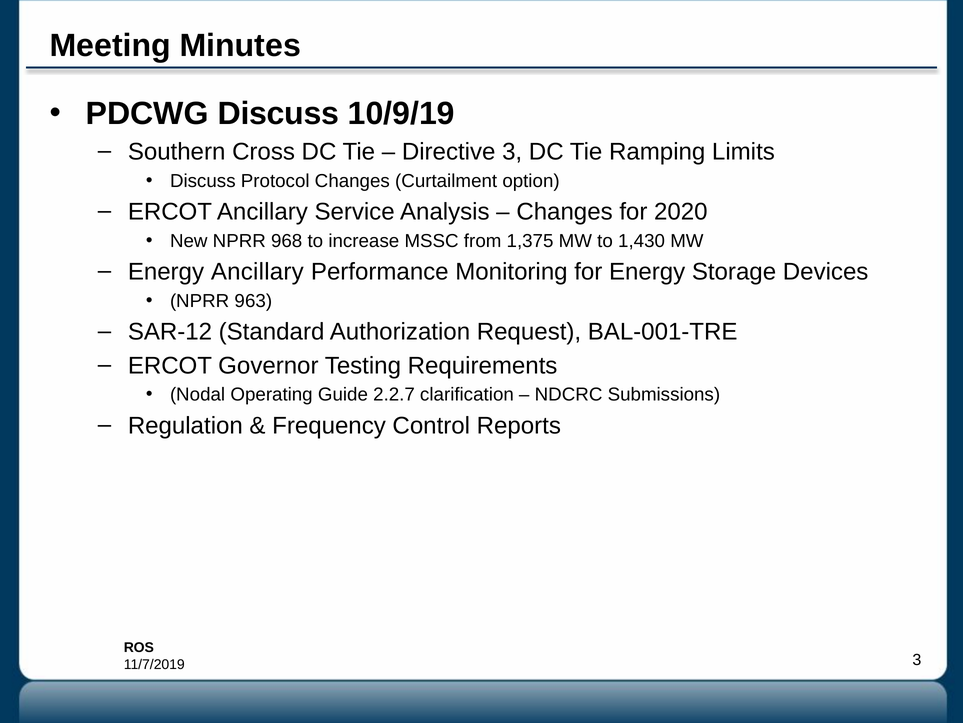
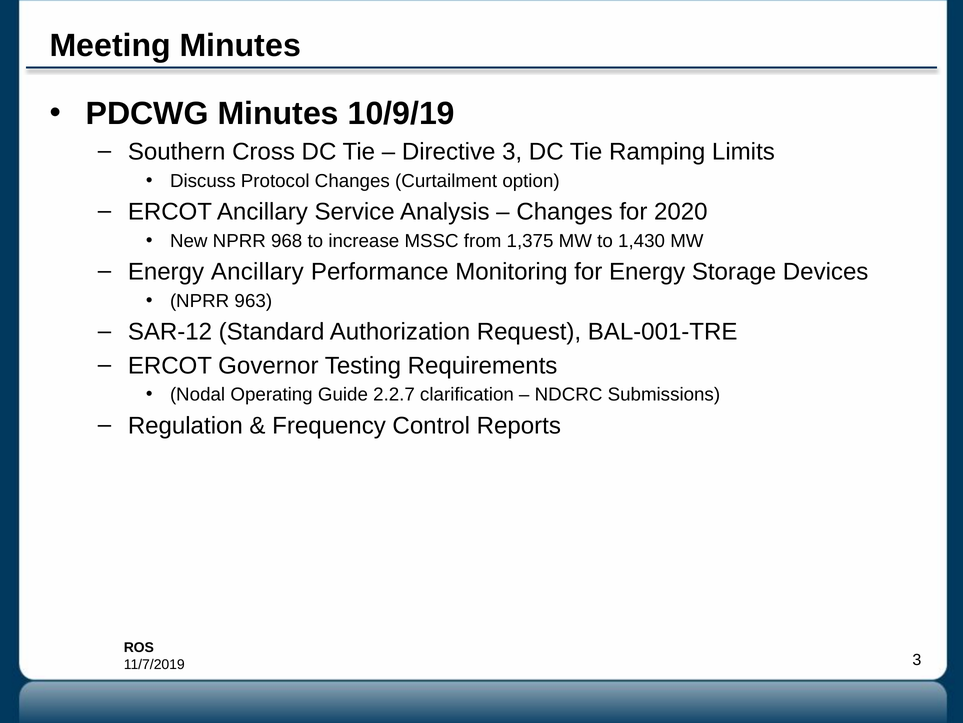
PDCWG Discuss: Discuss -> Minutes
